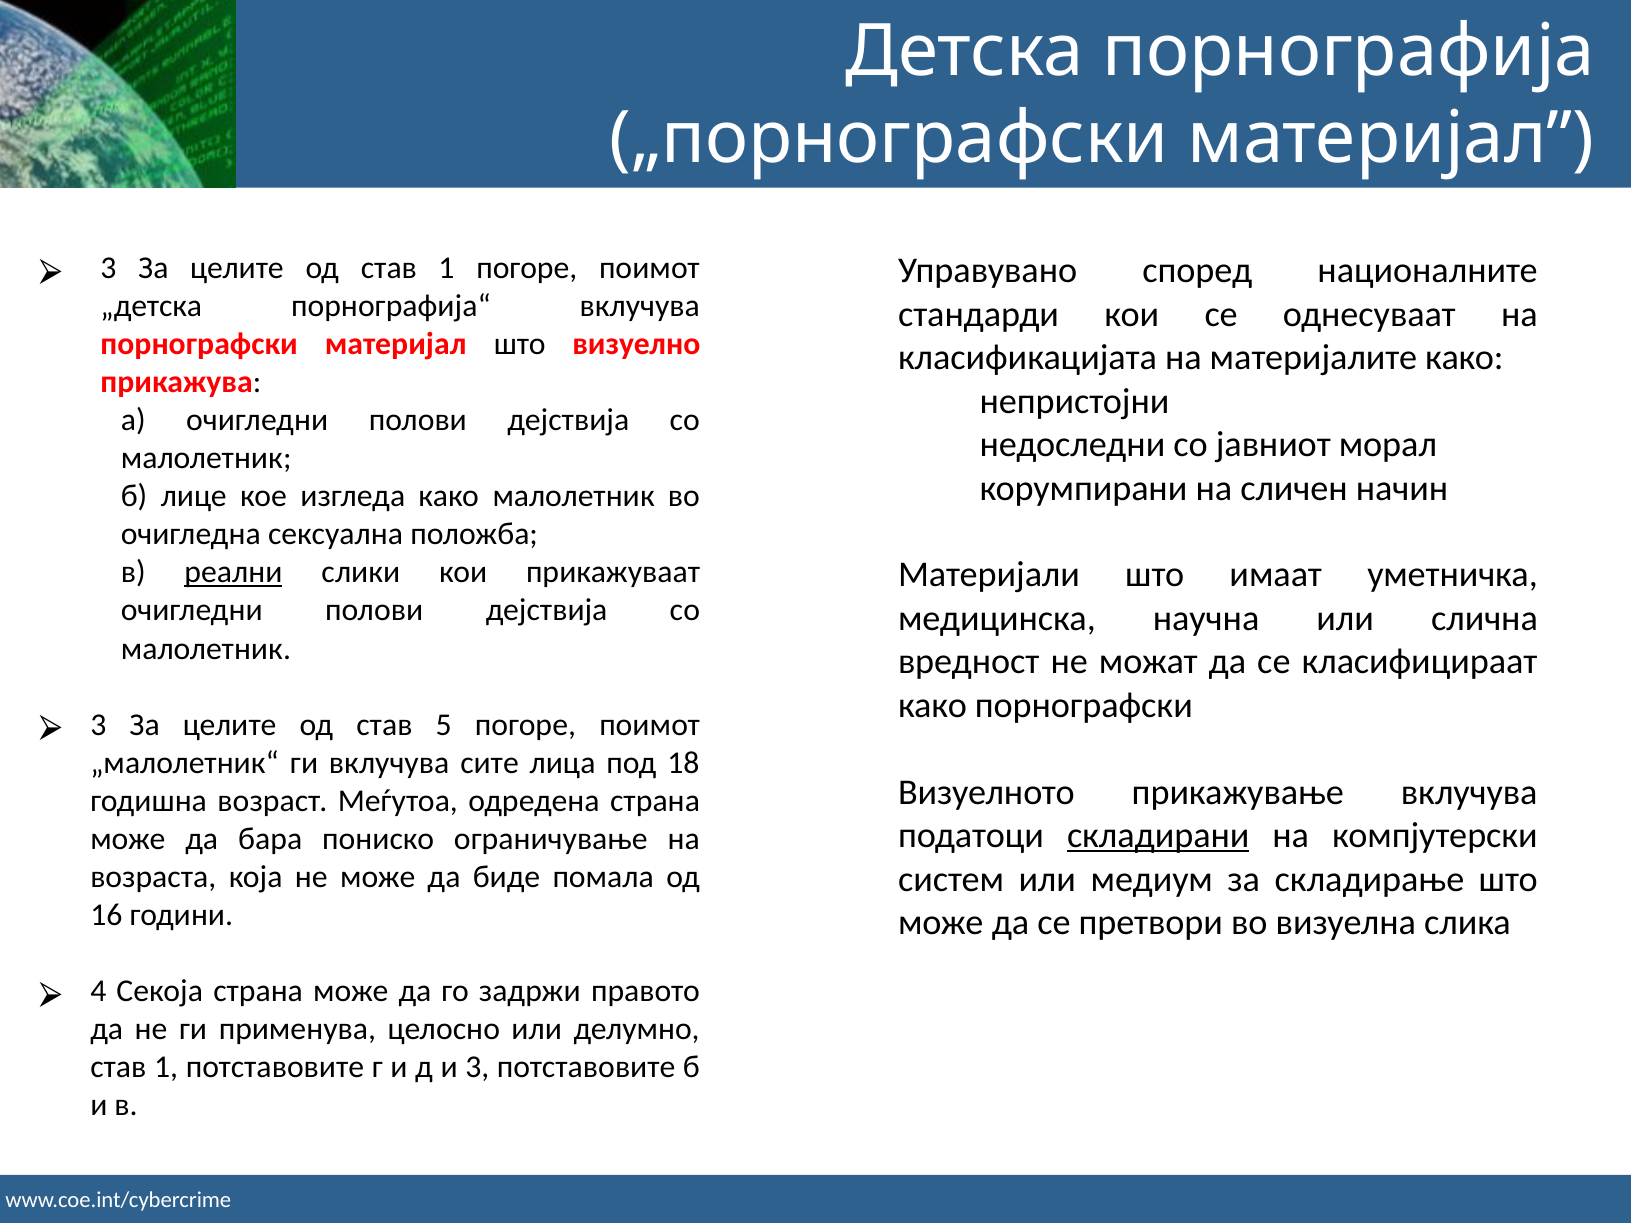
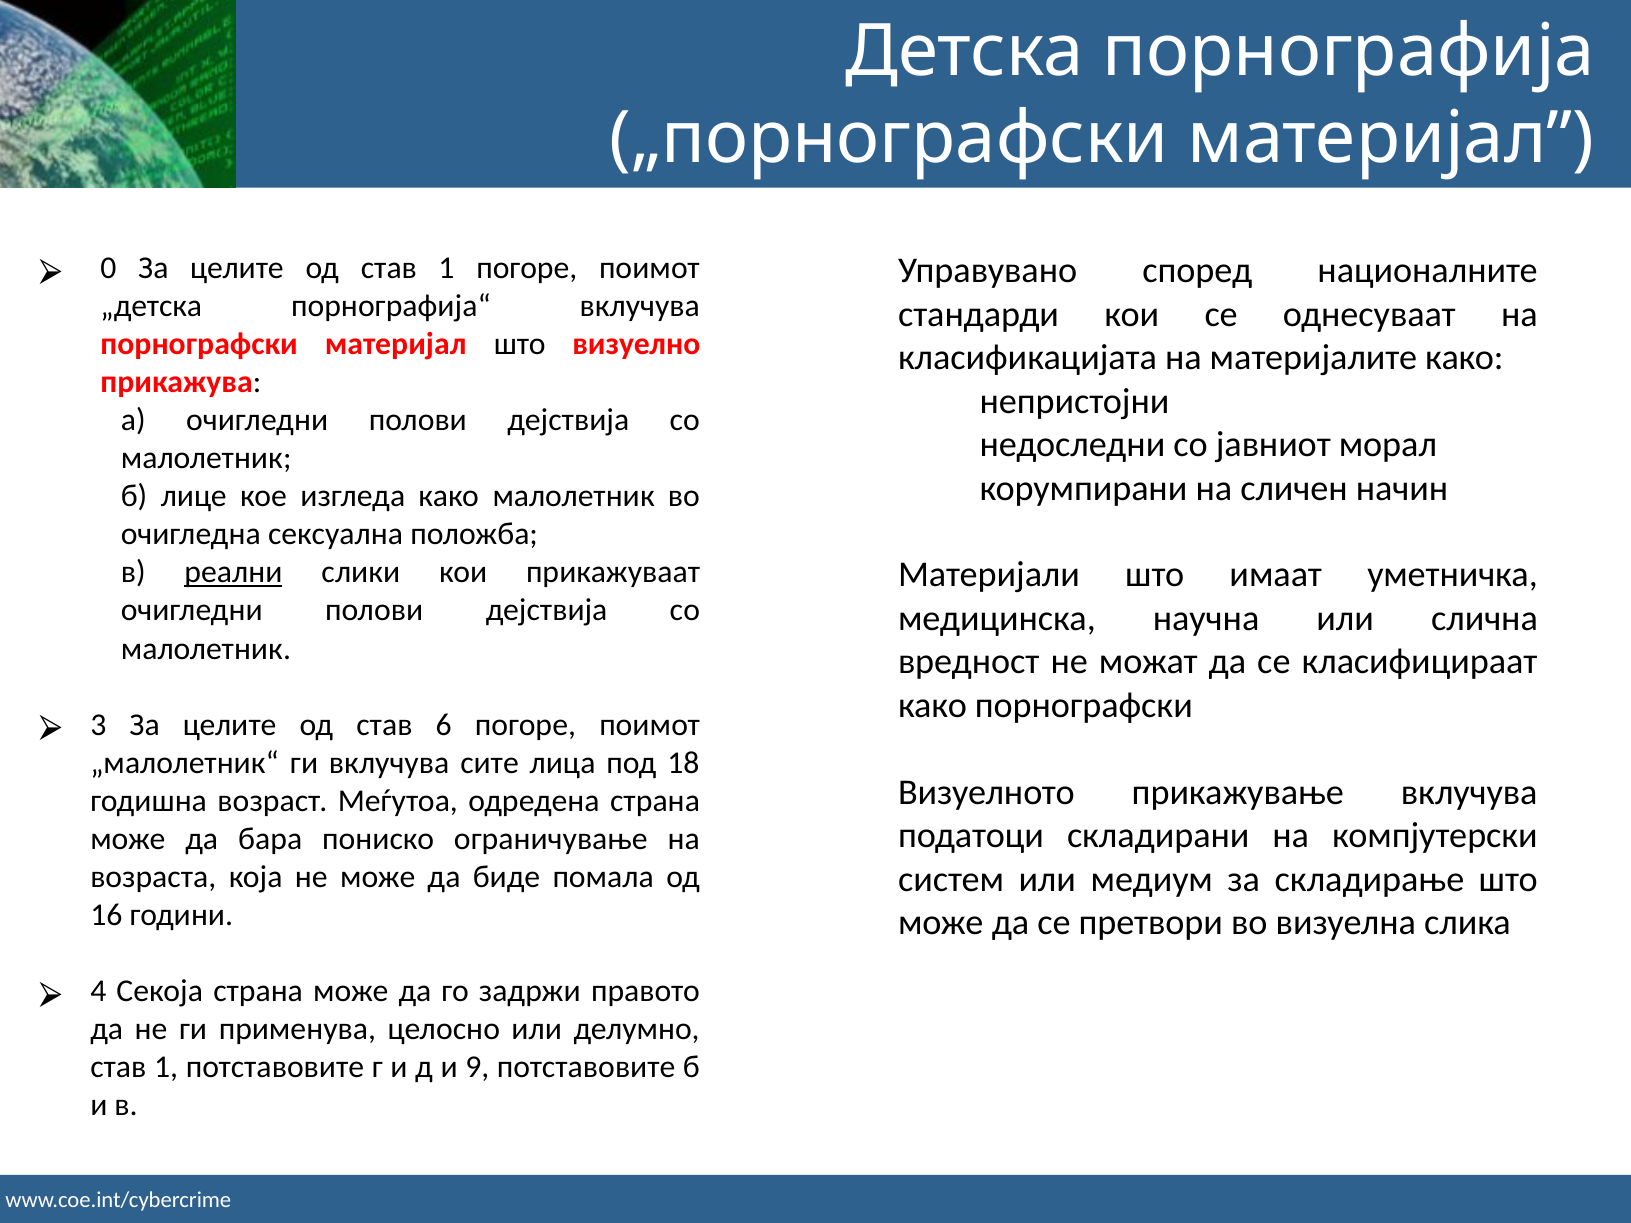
3 at (109, 268): 3 -> 0
5: 5 -> 6
складирани underline: present -> none
и 3: 3 -> 9
